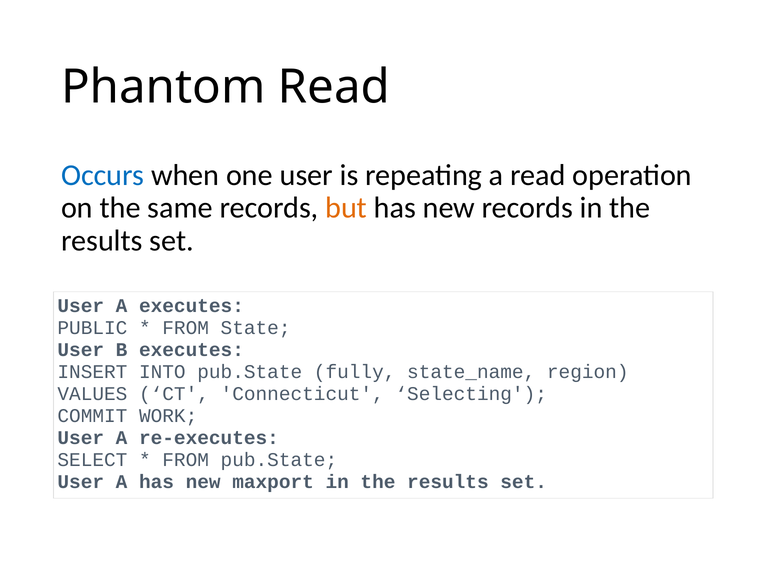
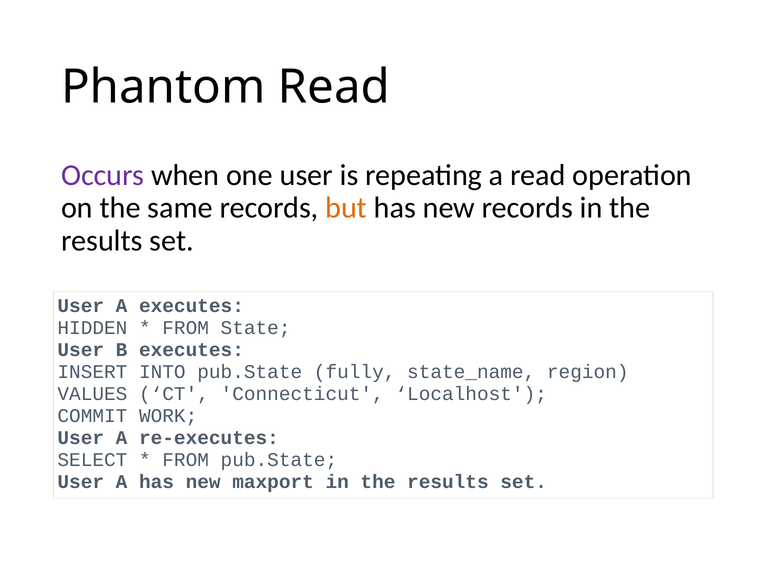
Occurs colour: blue -> purple
PUBLIC: PUBLIC -> HIDDEN
Selecting: Selecting -> Localhost
